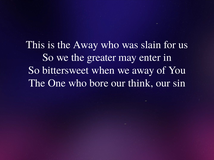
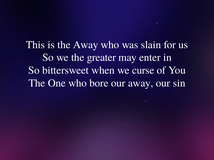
we away: away -> curse
our think: think -> away
